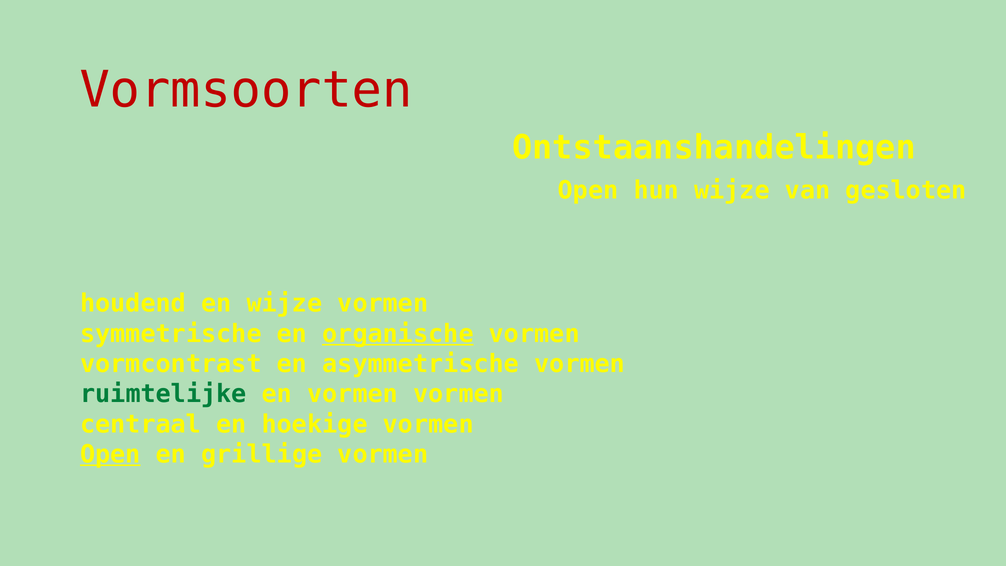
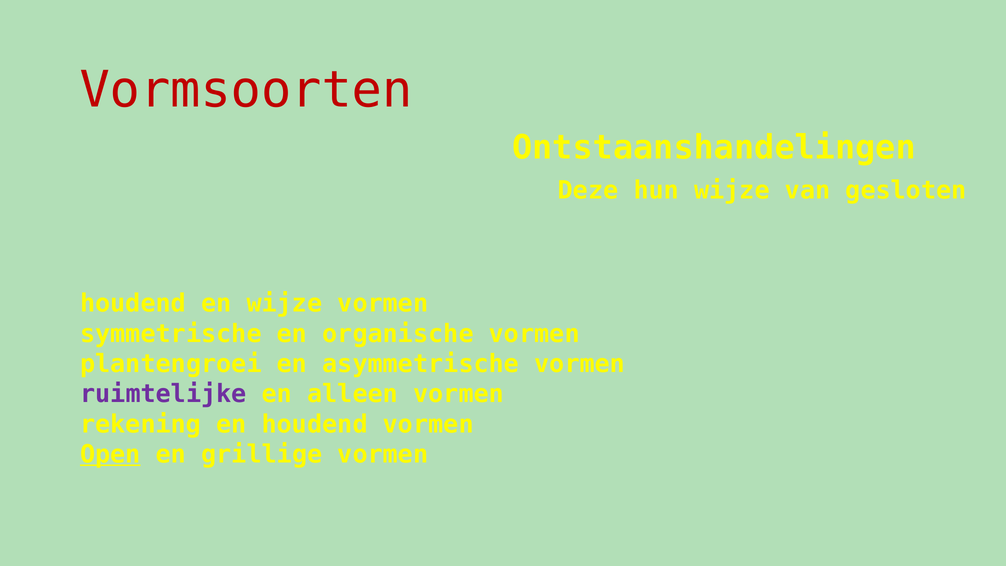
Open at (588, 190): Open -> Deze
organische underline: present -> none
vormcontrast: vormcontrast -> plantengroei
ruimtelijke colour: green -> purple
en vormen: vormen -> alleen
centraal: centraal -> rekening
en hoekige: hoekige -> houdend
